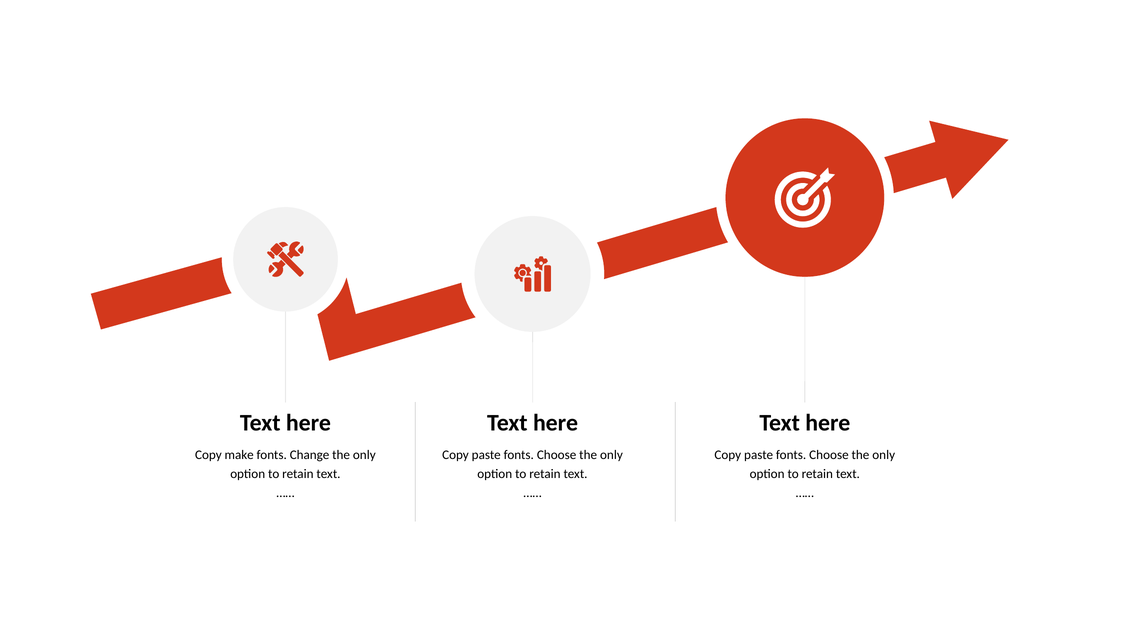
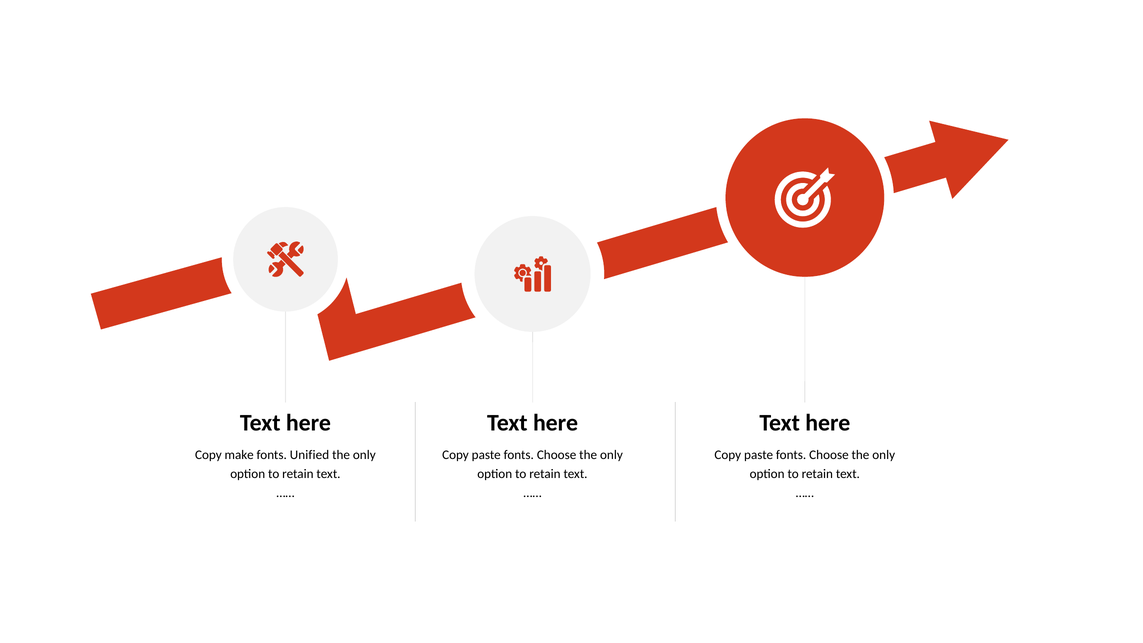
Change: Change -> Unified
